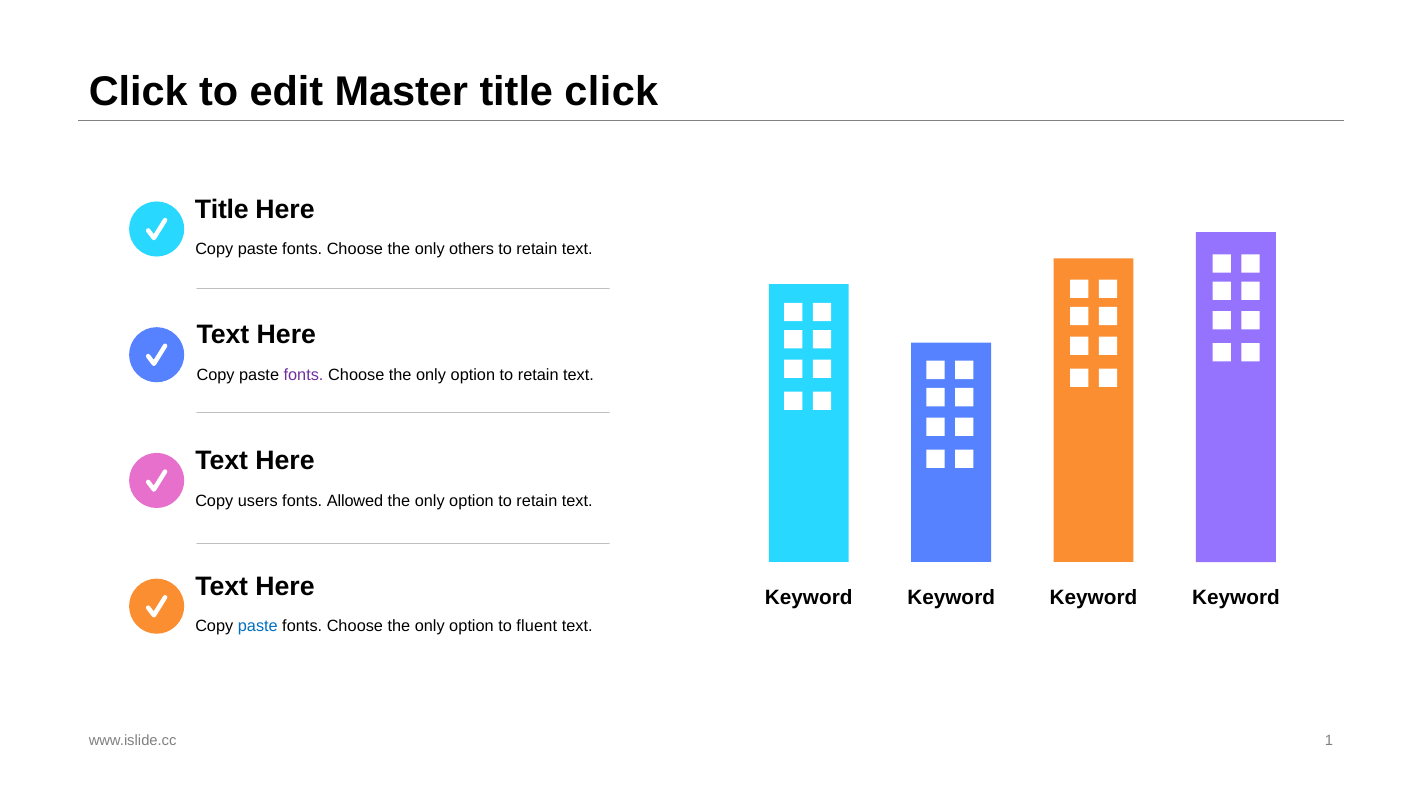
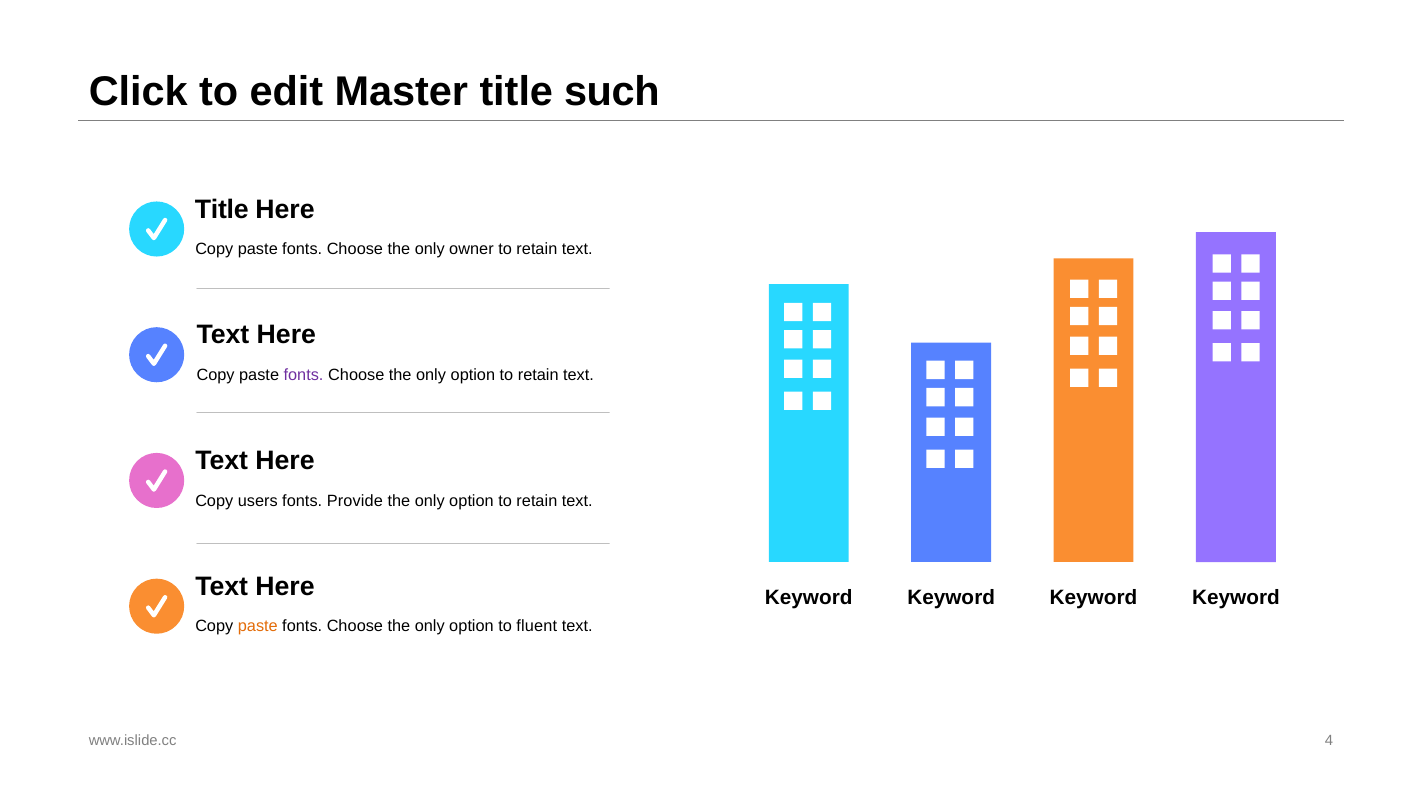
title click: click -> such
others: others -> owner
Allowed: Allowed -> Provide
paste at (258, 626) colour: blue -> orange
1: 1 -> 4
